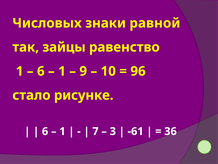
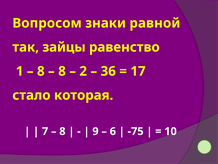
Числовых: Числовых -> Вопросом
6 at (41, 71): 6 -> 8
1 at (62, 71): 1 -> 8
9: 9 -> 2
10: 10 -> 36
96: 96 -> 17
рисунке: рисунке -> которая
6 at (45, 131): 6 -> 7
1 at (62, 131): 1 -> 8
7: 7 -> 9
3: 3 -> 6
-61: -61 -> -75
36: 36 -> 10
